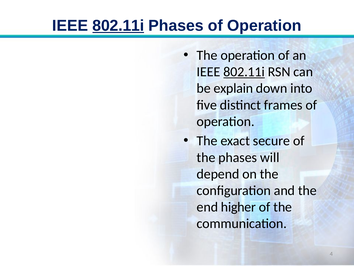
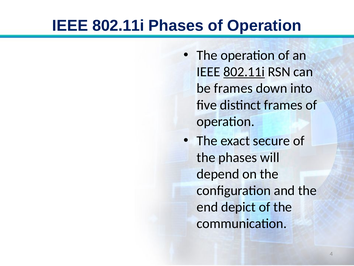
802.11i at (118, 26) underline: present -> none
be explain: explain -> frames
higher: higher -> depict
